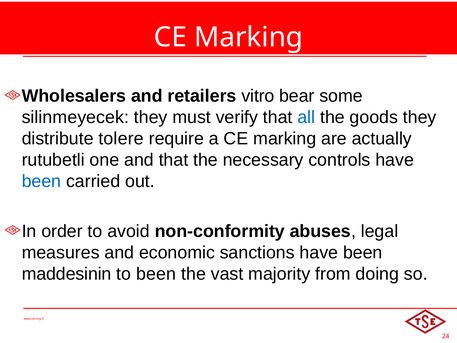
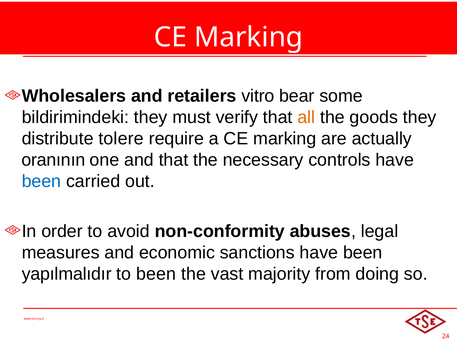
silinmeyecek: silinmeyecek -> bildirimindeki
all colour: blue -> orange
rutubetli: rutubetli -> oranının
maddesinin: maddesinin -> yapılmalıdır
